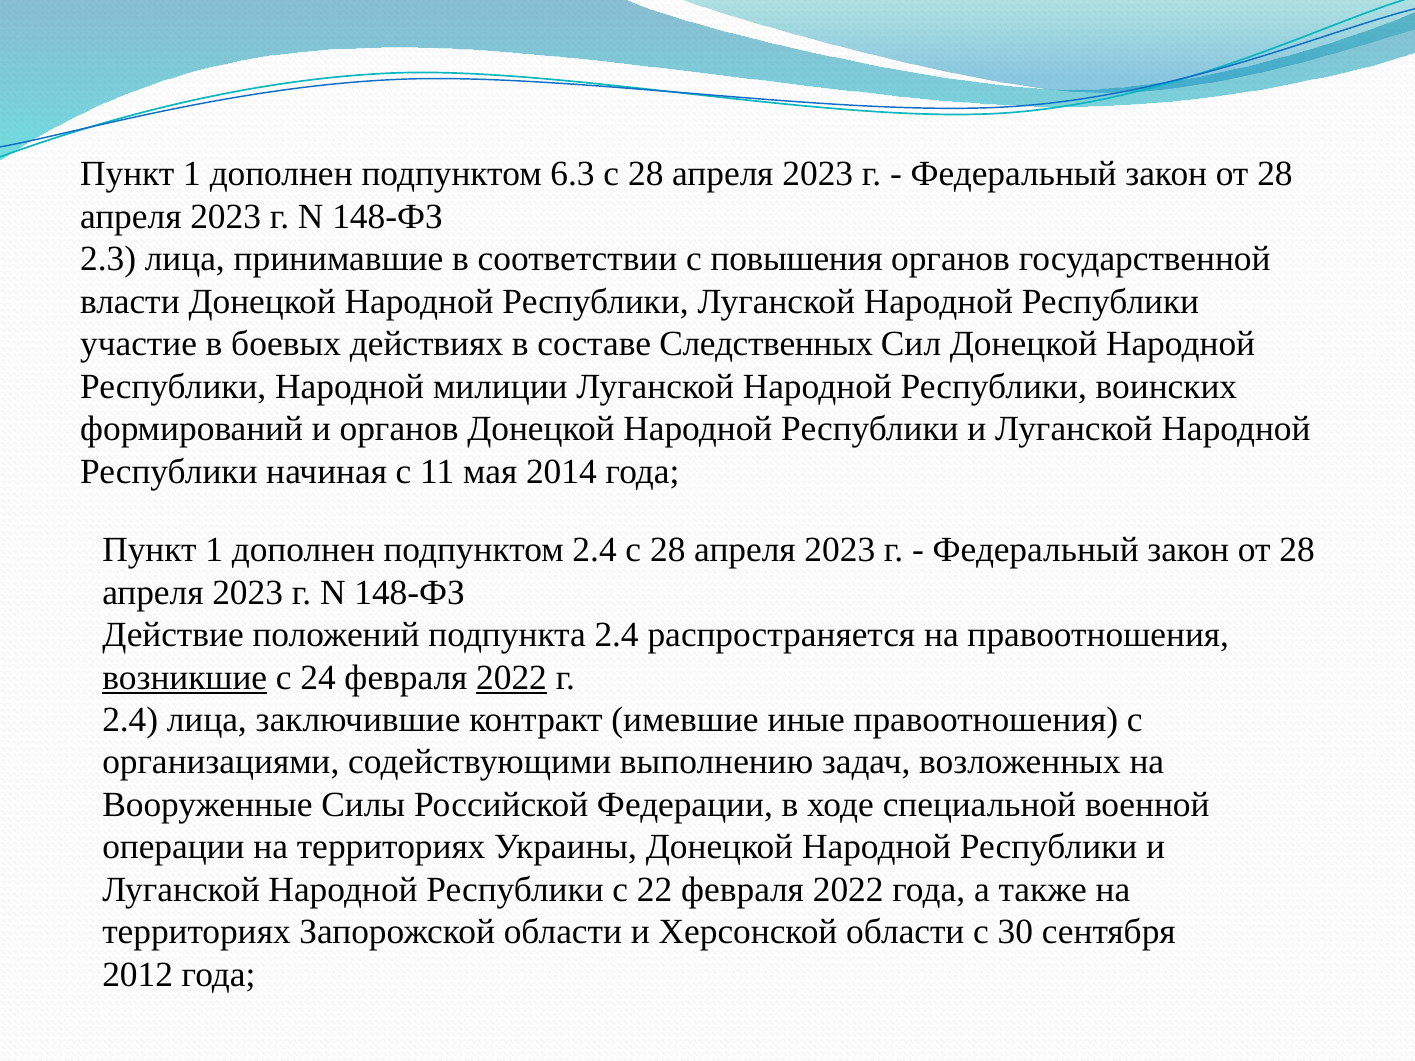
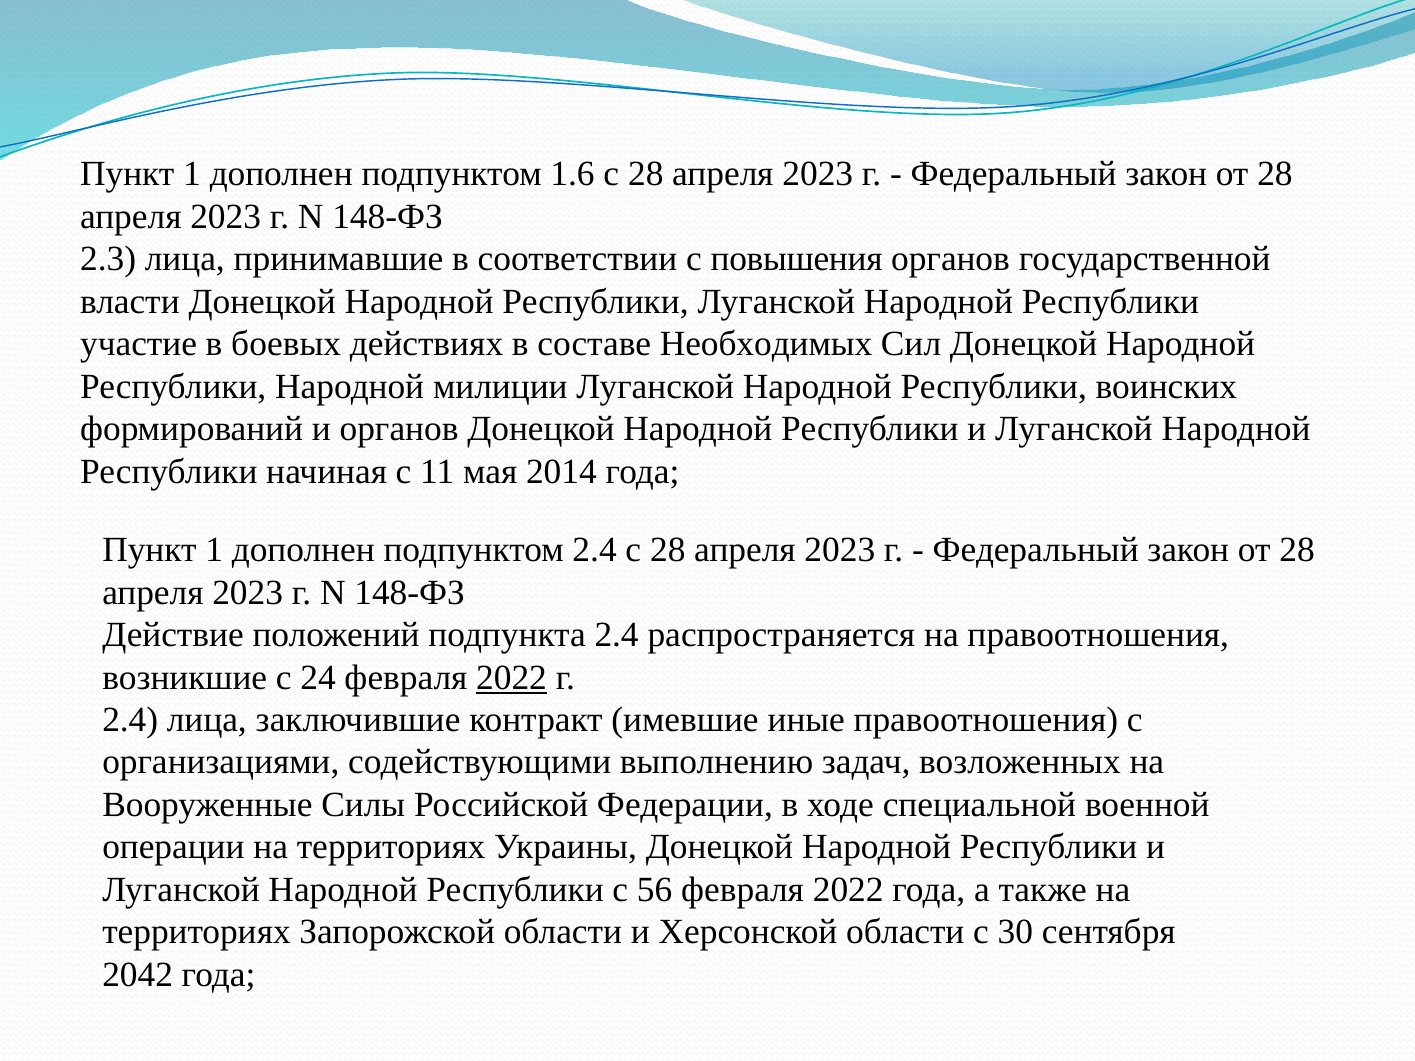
6.3: 6.3 -> 1.6
Следственных: Следственных -> Необходимых
возникшие underline: present -> none
22: 22 -> 56
2012: 2012 -> 2042
